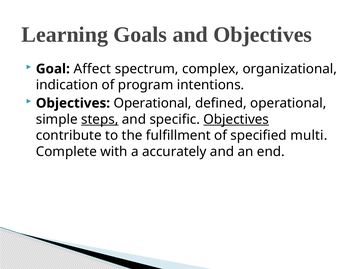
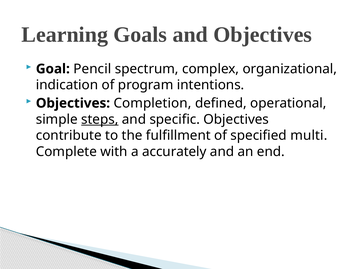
Affect: Affect -> Pencil
Objectives Operational: Operational -> Completion
Objectives at (236, 119) underline: present -> none
